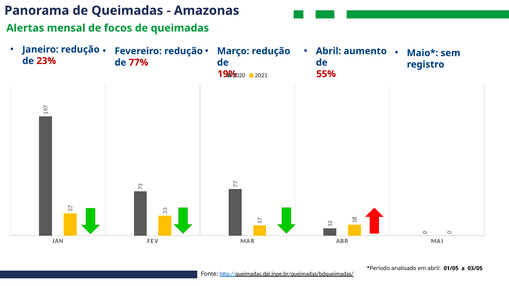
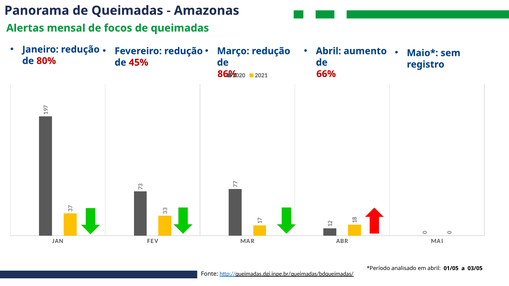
23%: 23% -> 80%
77%: 77% -> 45%
19%: 19% -> 86%
55%: 55% -> 66%
